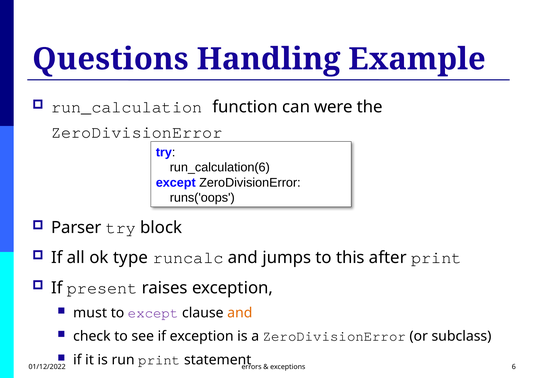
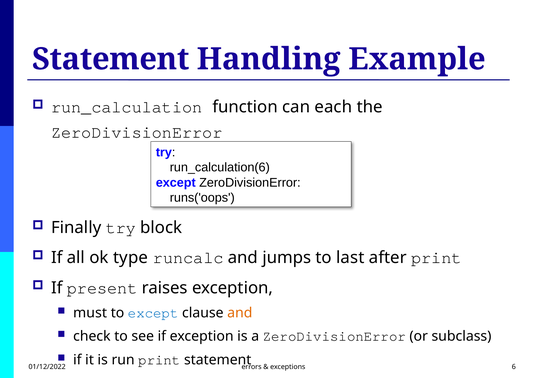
Questions at (110, 59): Questions -> Statement
were: were -> each
Parser: Parser -> Finally
this: this -> last
except at (153, 313) colour: purple -> blue
